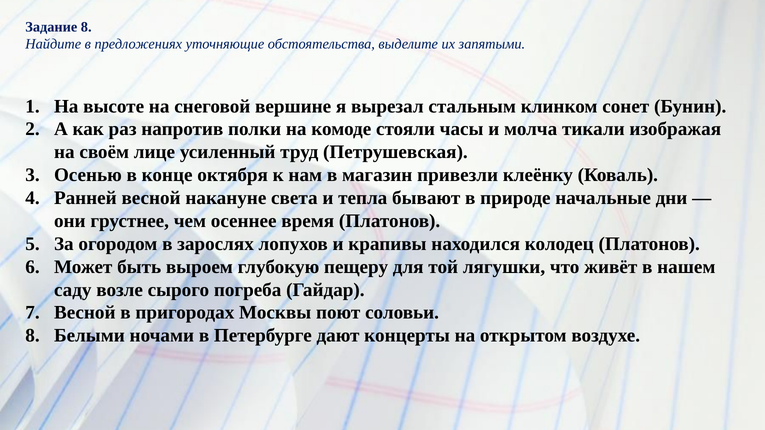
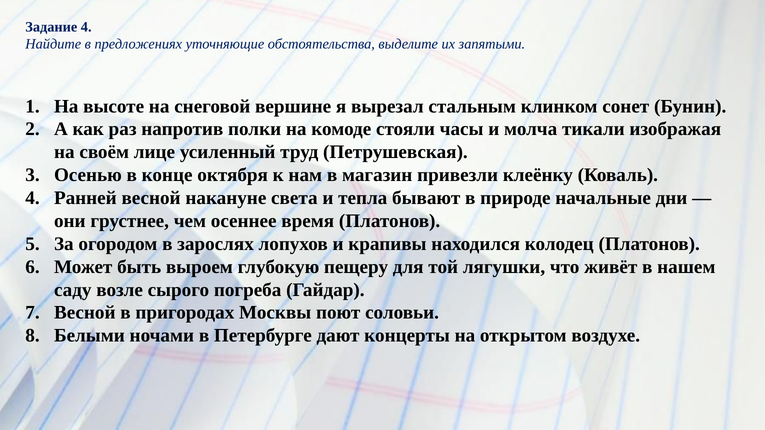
Задание 8: 8 -> 4
